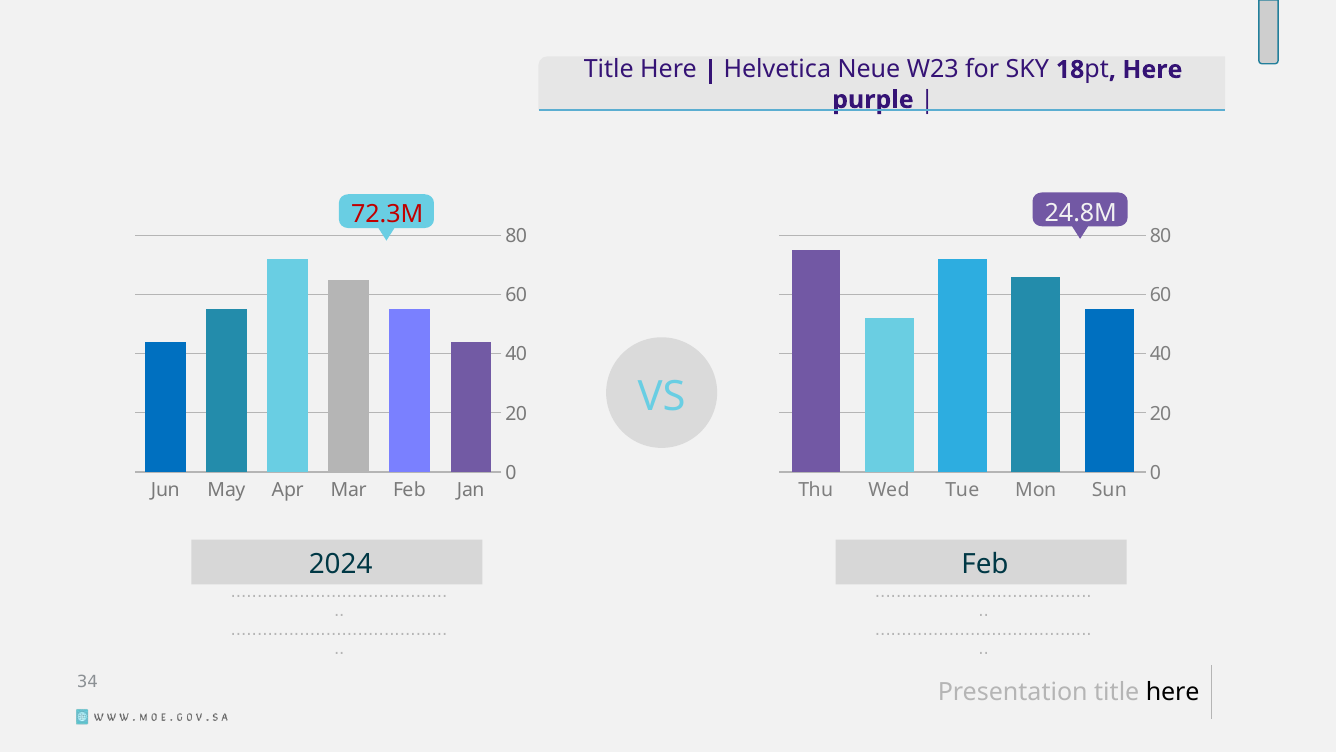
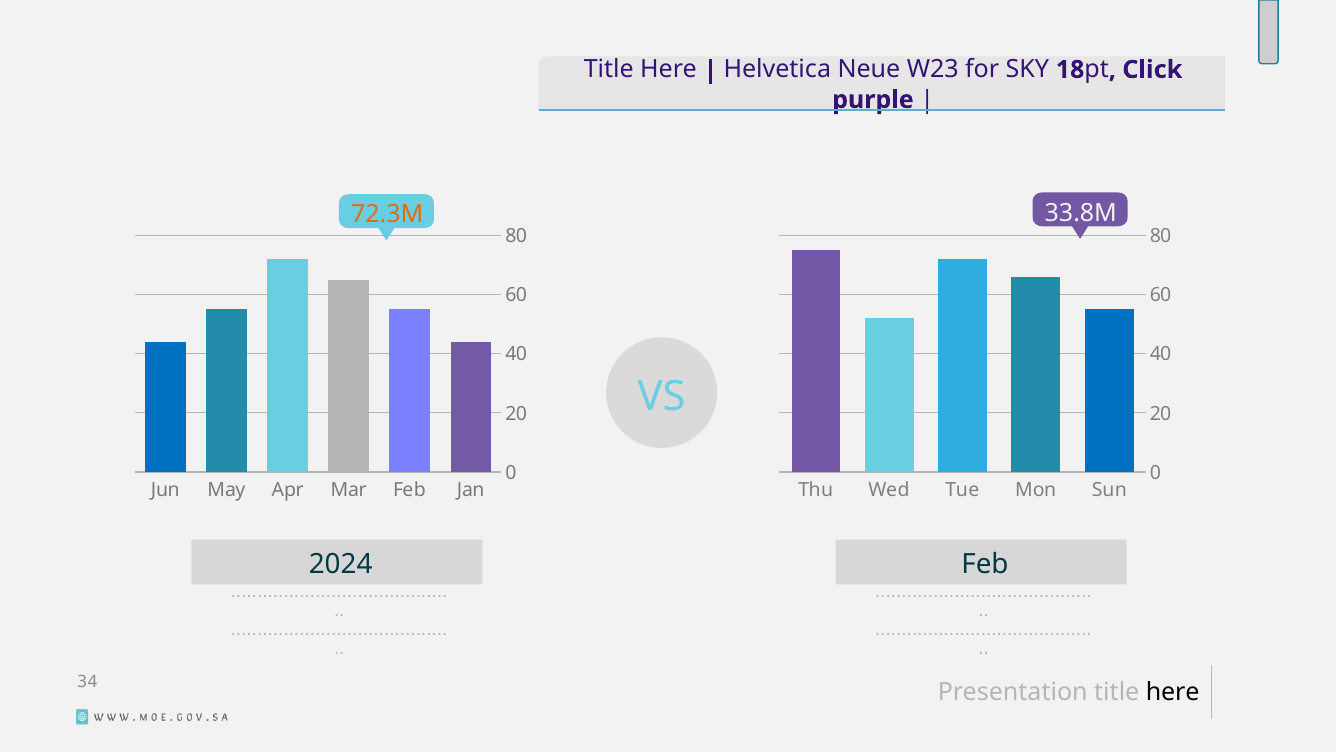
Here at (1152, 70): Here -> Click
24.8M: 24.8M -> 33.8M
72.3M colour: red -> orange
